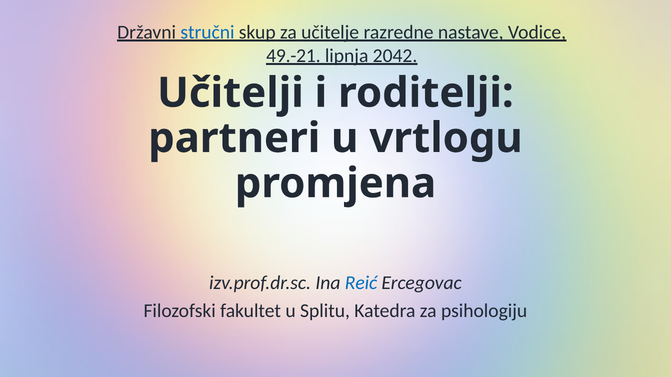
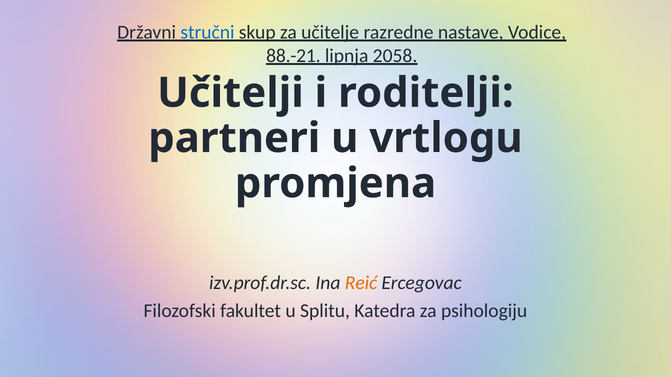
49.-21: 49.-21 -> 88.-21
2042: 2042 -> 2058
Reić colour: blue -> orange
